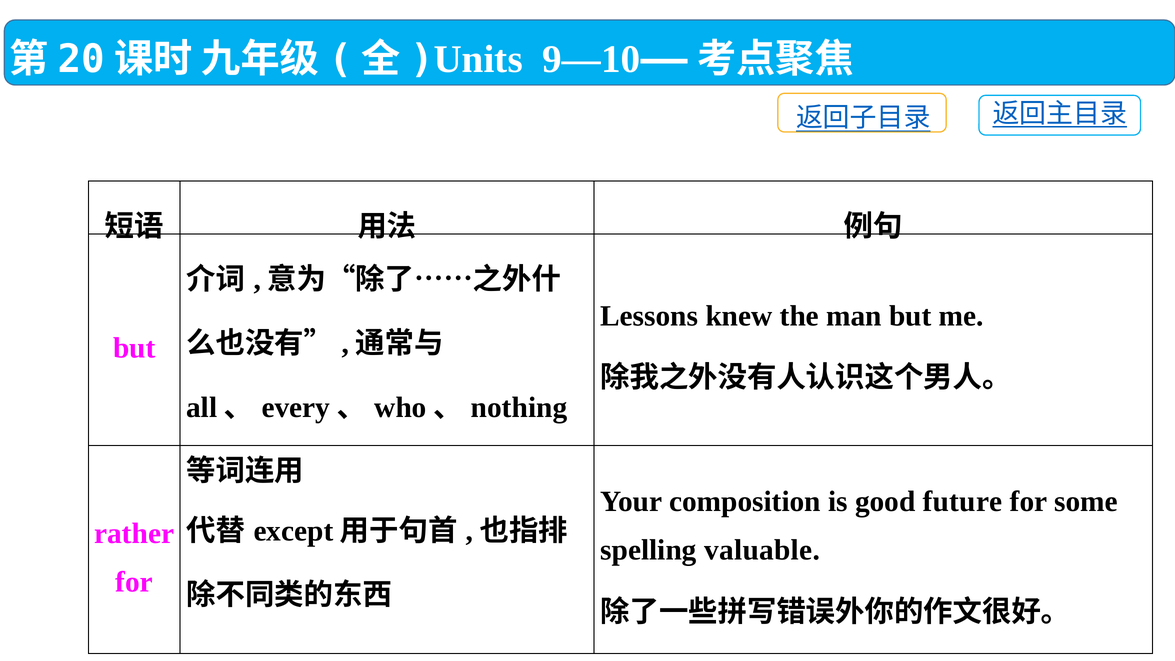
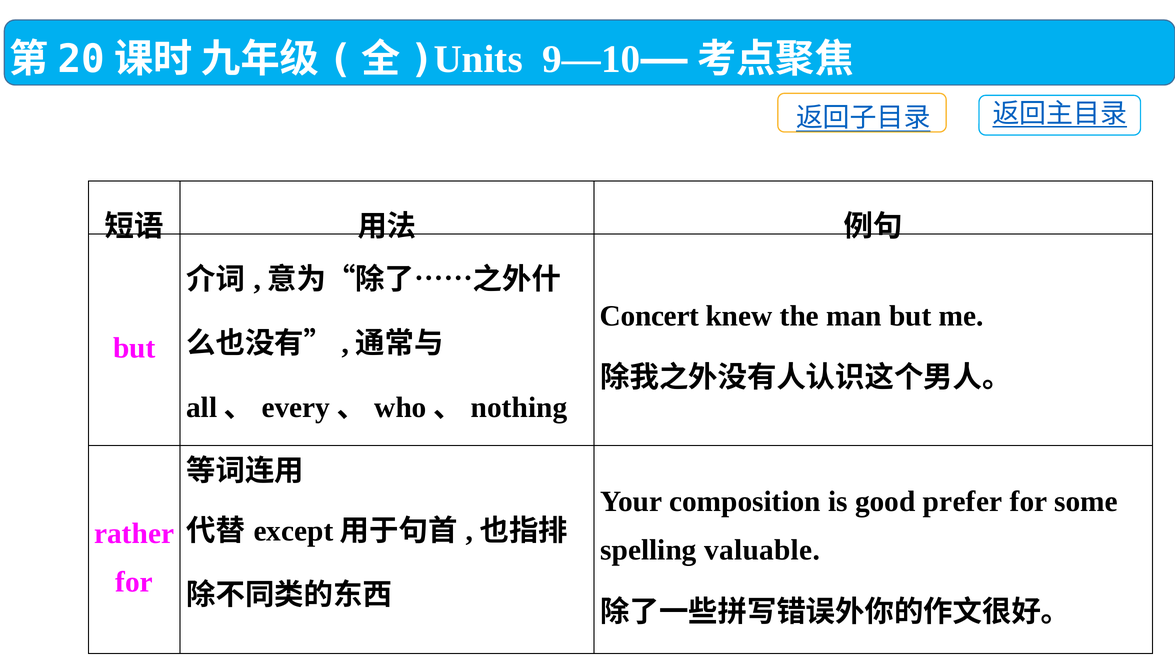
Lessons: Lessons -> Concert
future: future -> prefer
